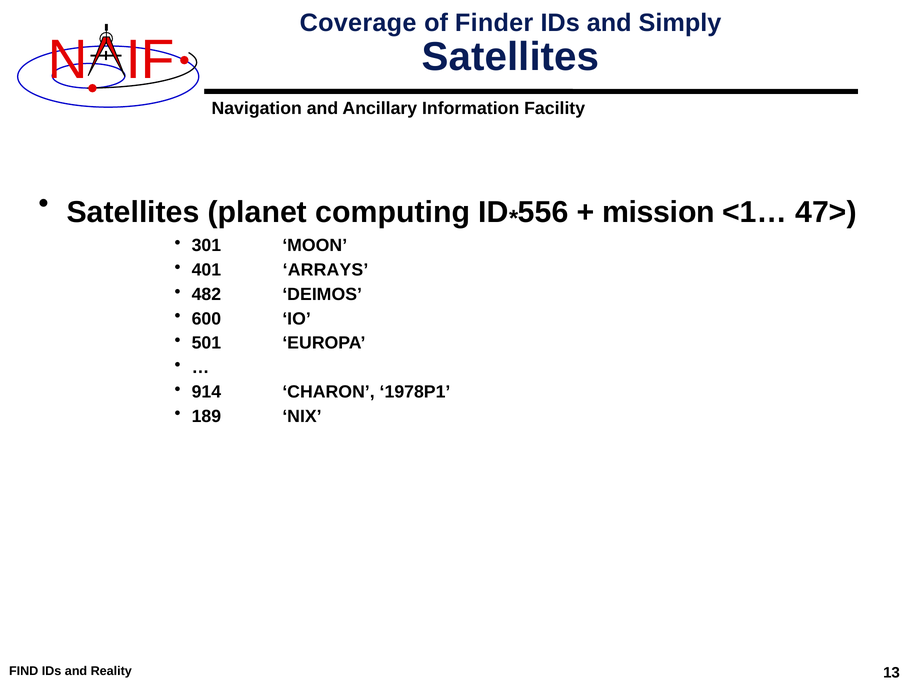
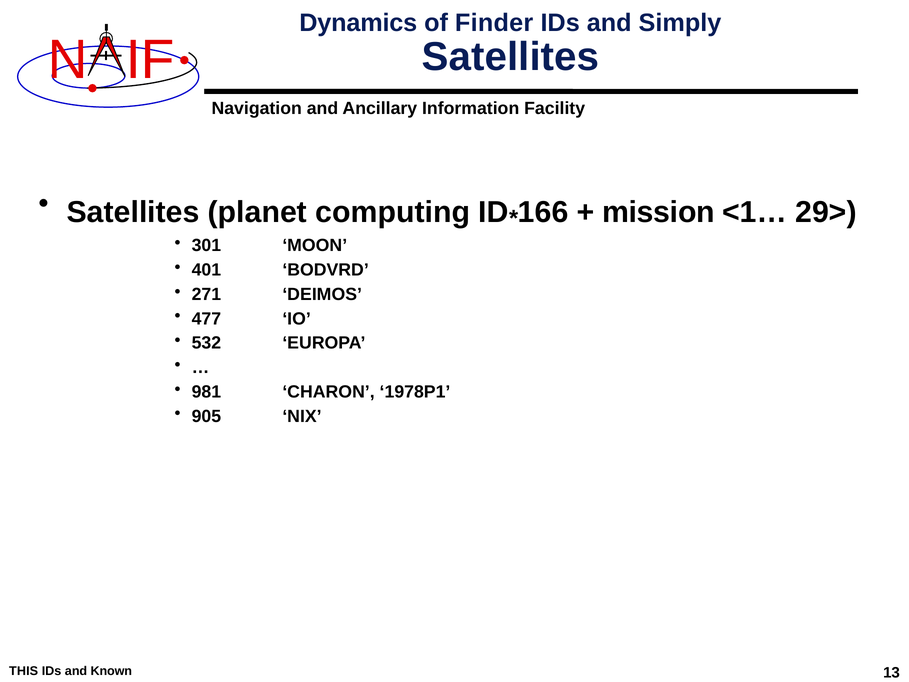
Coverage: Coverage -> Dynamics
556: 556 -> 166
47>: 47> -> 29>
ARRAYS: ARRAYS -> BODVRD
482: 482 -> 271
600: 600 -> 477
501: 501 -> 532
914: 914 -> 981
189: 189 -> 905
FIND: FIND -> THIS
Reality: Reality -> Known
